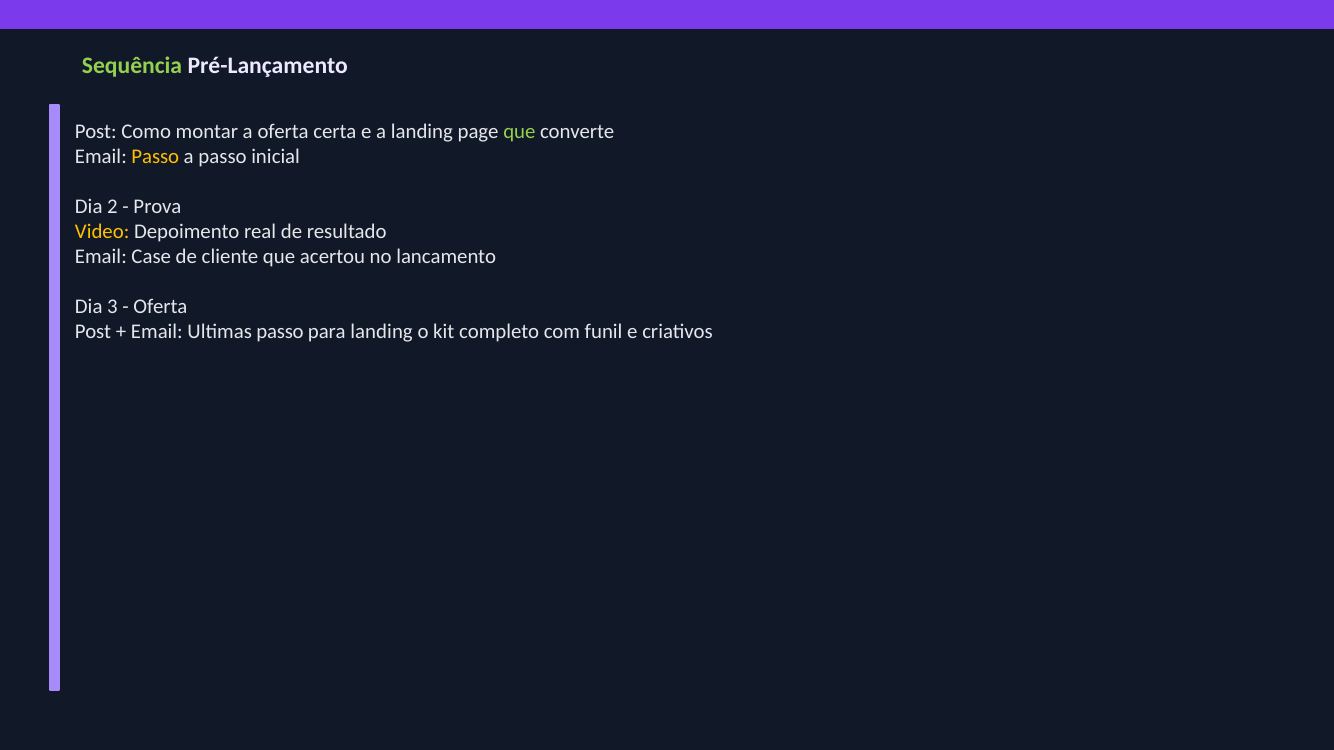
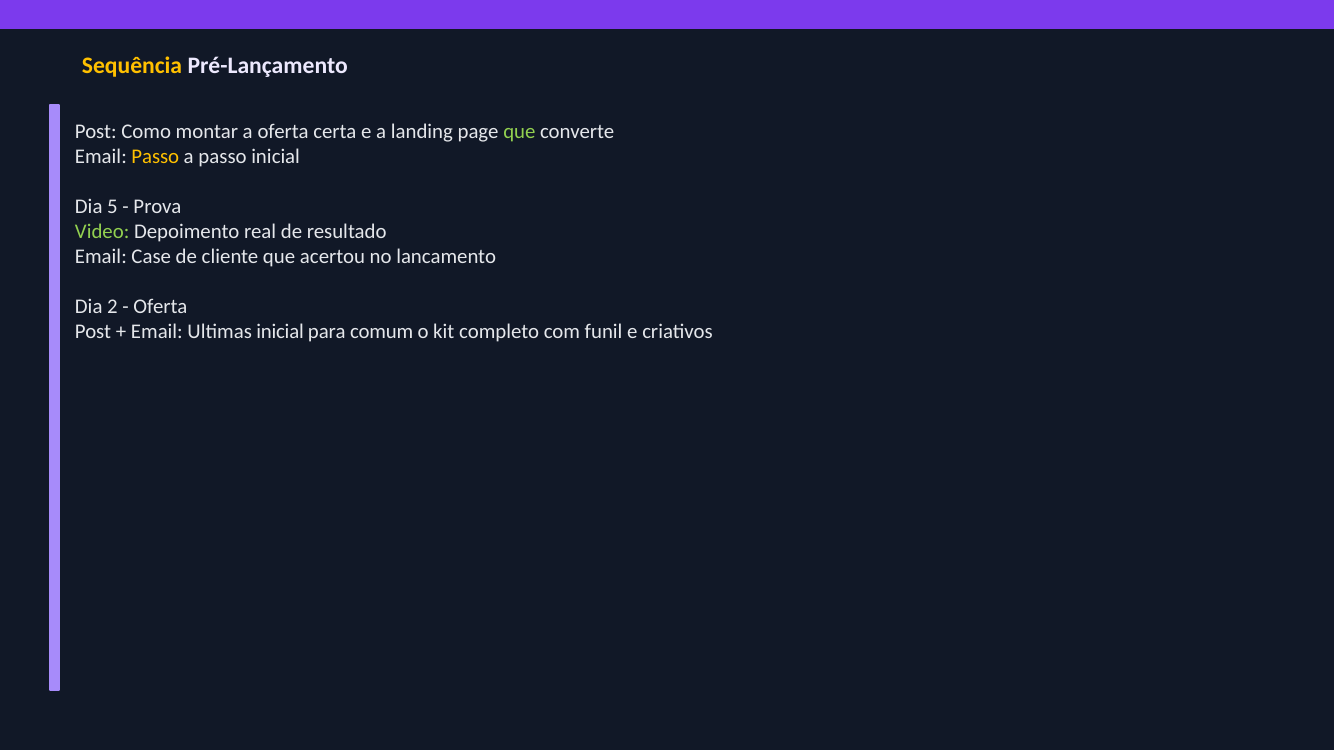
Sequência colour: light green -> yellow
2: 2 -> 5
Video colour: yellow -> light green
3: 3 -> 2
Ultimas passo: passo -> inicial
para landing: landing -> comum
